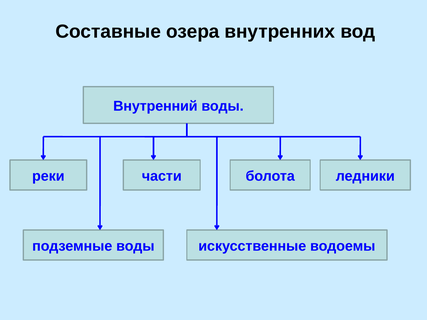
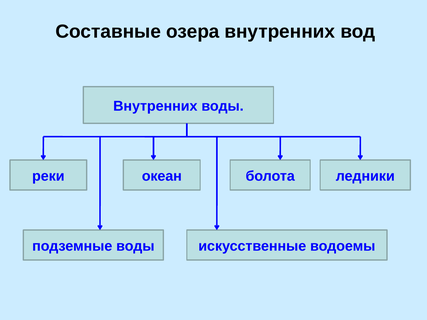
Внутренний at (155, 106): Внутренний -> Внутренних
части: части -> океан
